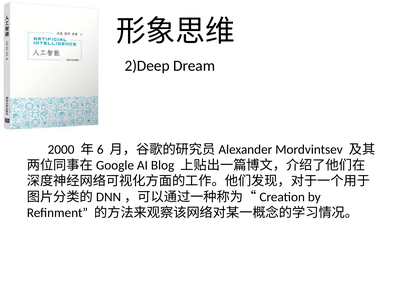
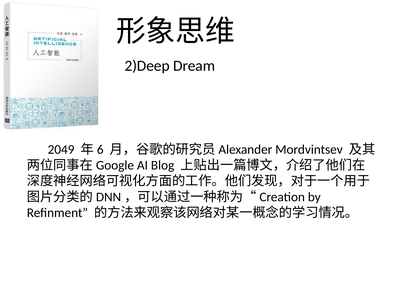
2000: 2000 -> 2049
